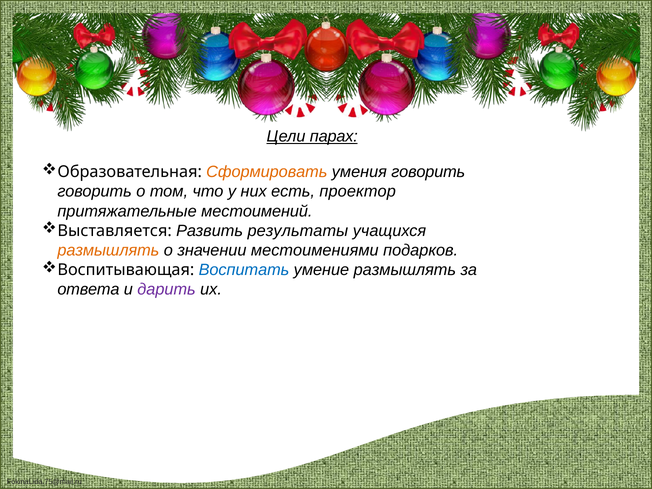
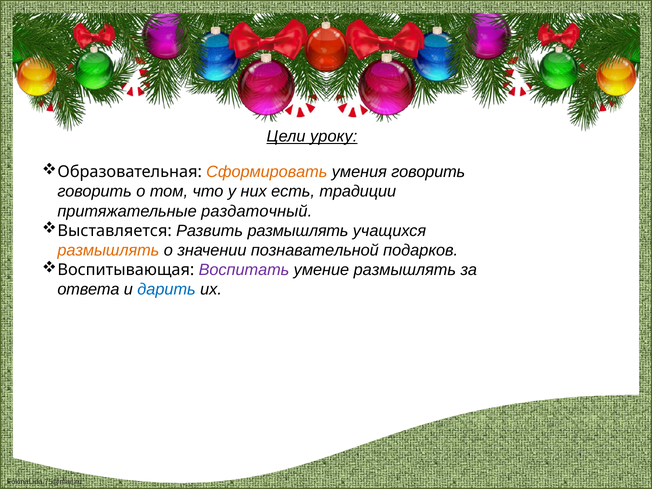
парах: парах -> уроку
проектор: проектор -> традиции
местоимений: местоимений -> раздаточный
Развить результаты: результаты -> размышлять
местоимениями: местоимениями -> познавательной
Воспитать colour: blue -> purple
дарить colour: purple -> blue
